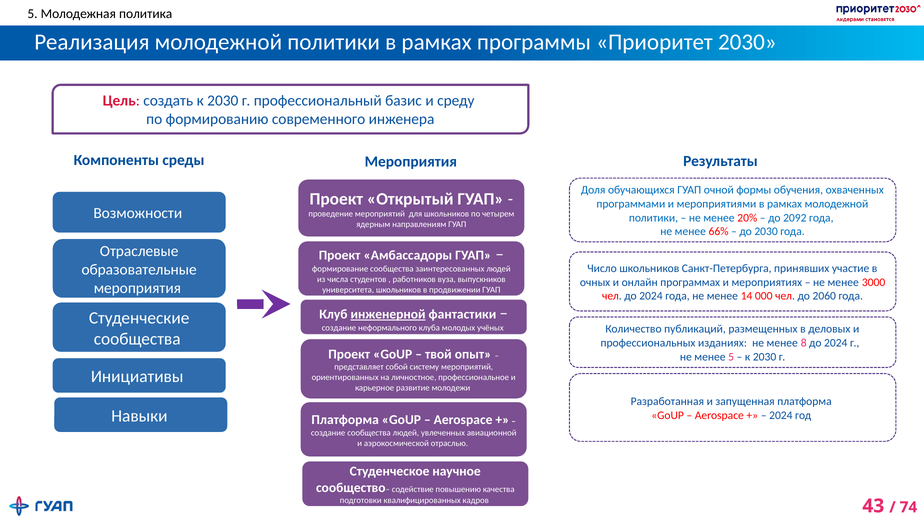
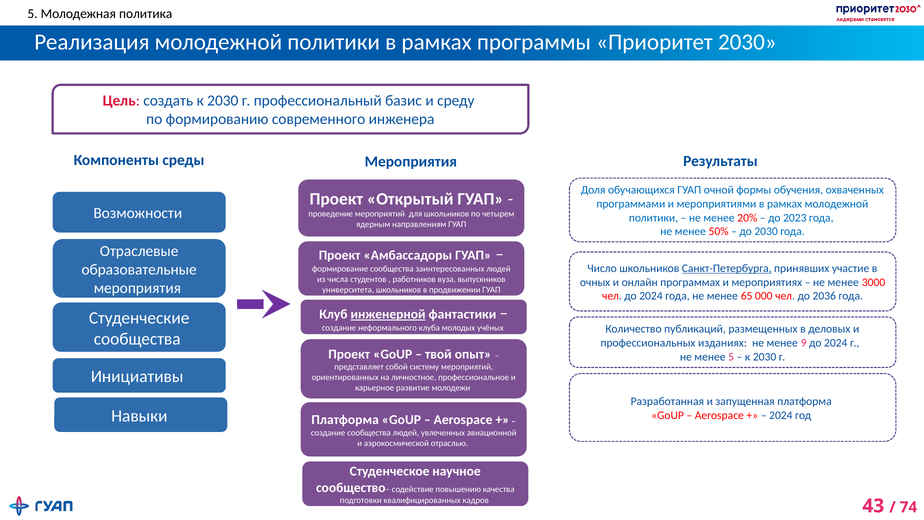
2092: 2092 -> 2023
66%: 66% -> 50%
Санкт-Петербурга underline: none -> present
14: 14 -> 65
2060: 2060 -> 2036
8: 8 -> 9
